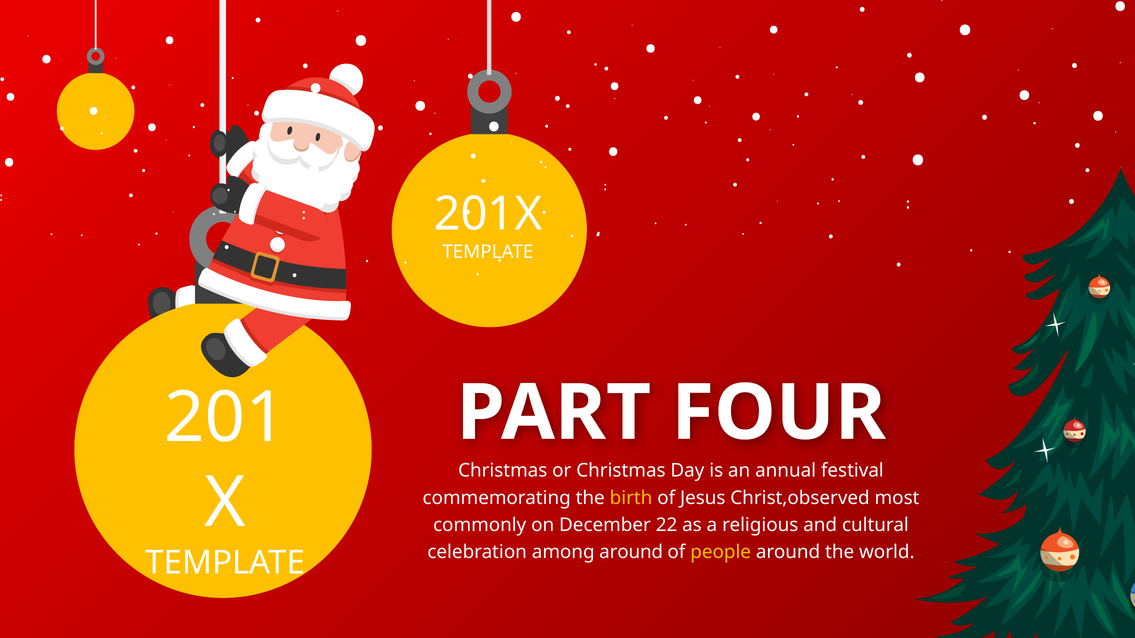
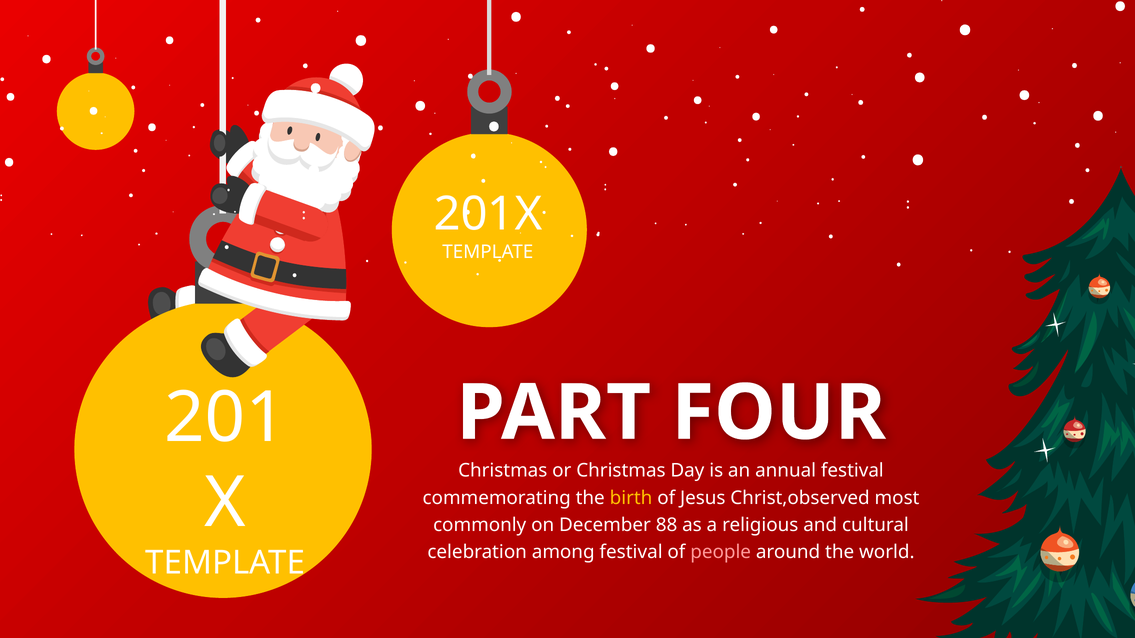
22: 22 -> 88
among around: around -> festival
people colour: yellow -> pink
